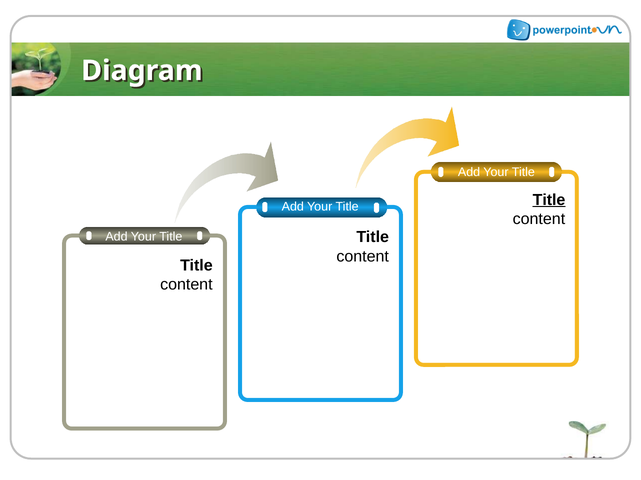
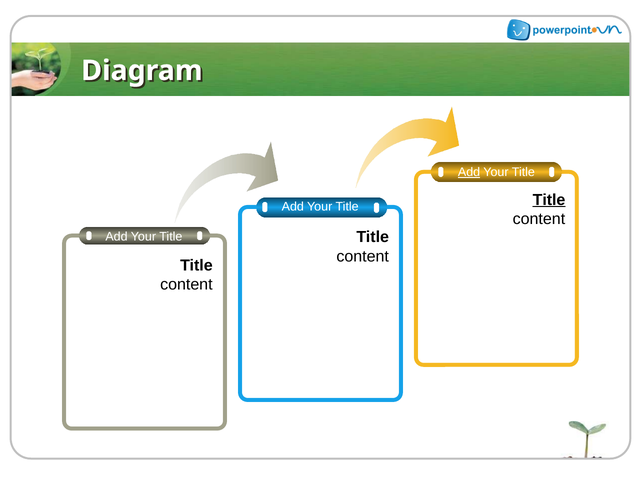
Add at (469, 172) underline: none -> present
